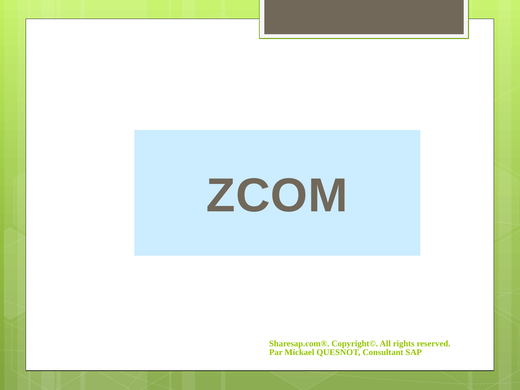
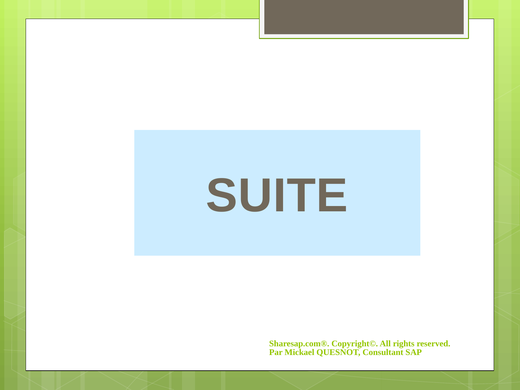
ZCOM: ZCOM -> SUITE
